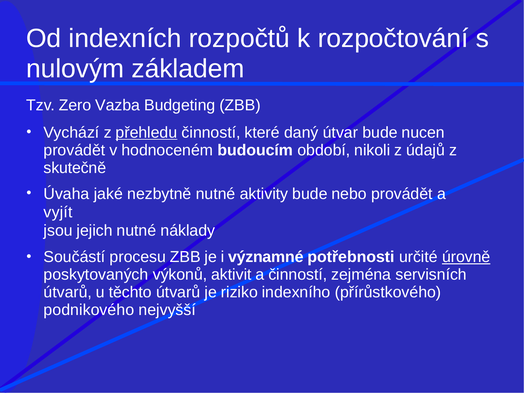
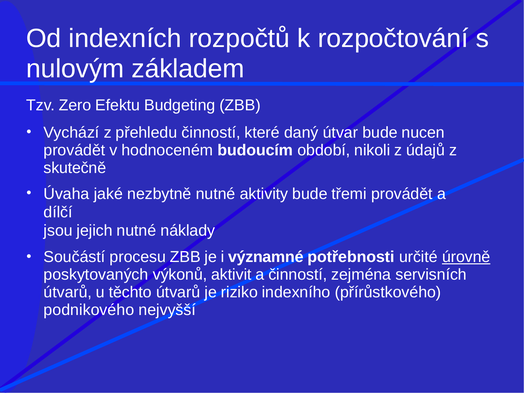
Vazba: Vazba -> Efektu
přehledu underline: present -> none
nebo: nebo -> třemi
vyjít: vyjít -> dílčí
